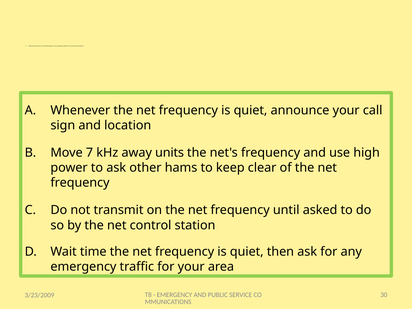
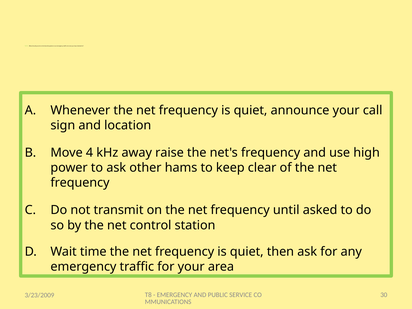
7: 7 -> 4
units: units -> raise
